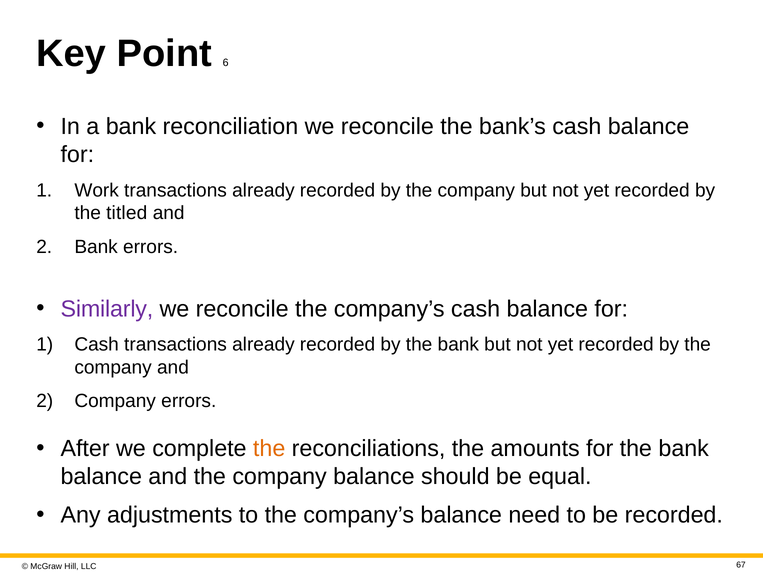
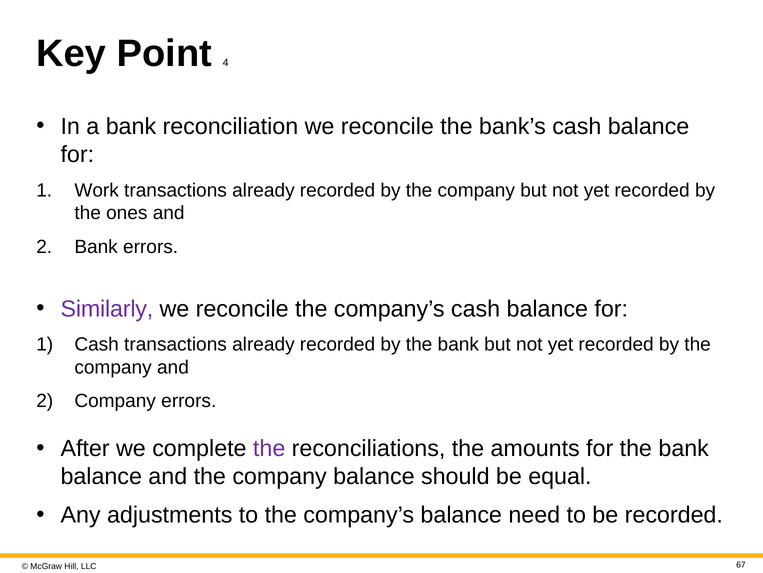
6: 6 -> 4
titled: titled -> ones
the at (269, 448) colour: orange -> purple
